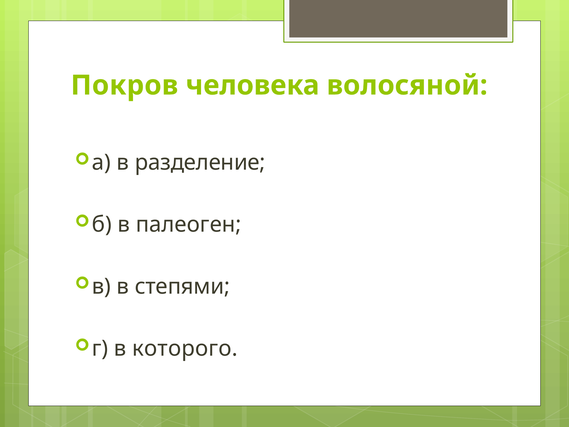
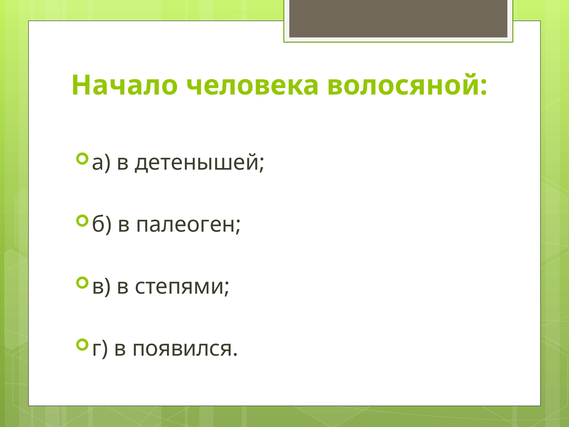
Покров: Покров -> Начало
разделение: разделение -> детенышей
которого: которого -> появился
